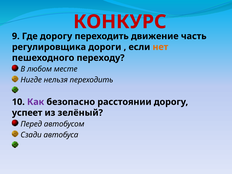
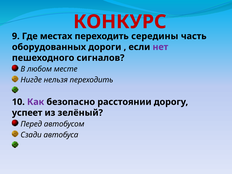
Где дорогу: дорогу -> местах
движение: движение -> середины
регулировщика: регулировщика -> оборудованных
нет colour: orange -> purple
переходу: переходу -> сигналов
